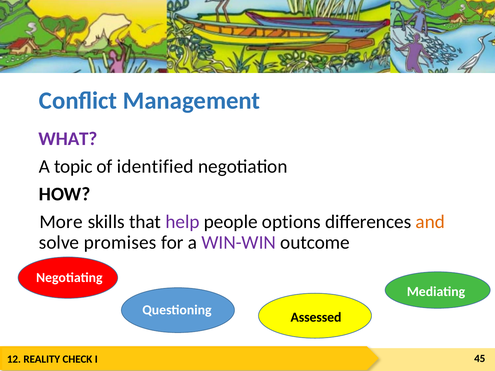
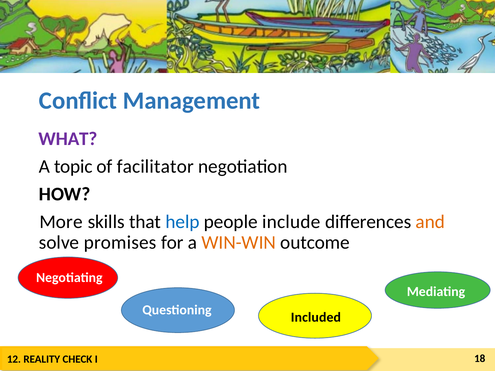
identified: identified -> facilitator
help colour: purple -> blue
options: options -> include
WIN-WIN colour: purple -> orange
Assessed: Assessed -> Included
45: 45 -> 18
